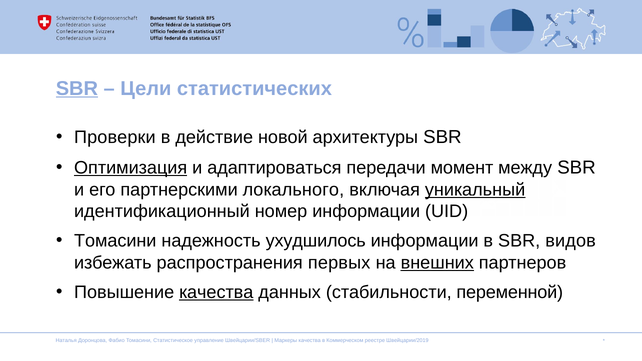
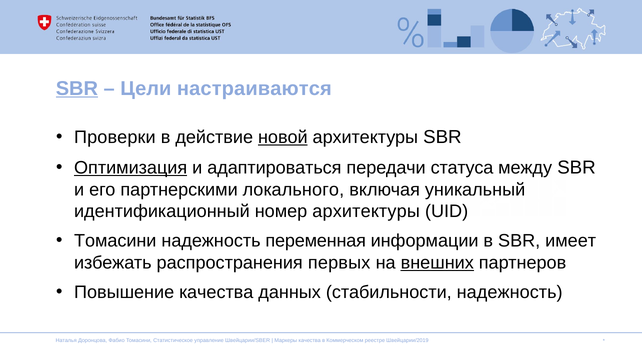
статистических: статистических -> настраиваются
новой underline: none -> present
момент: момент -> статуса
уникальный underline: present -> none
номер информации: информации -> архитектуры
ухудшилось: ухудшилось -> переменная
видов: видов -> имеет
качества at (216, 292) underline: present -> none
стабильности переменной: переменной -> надежность
